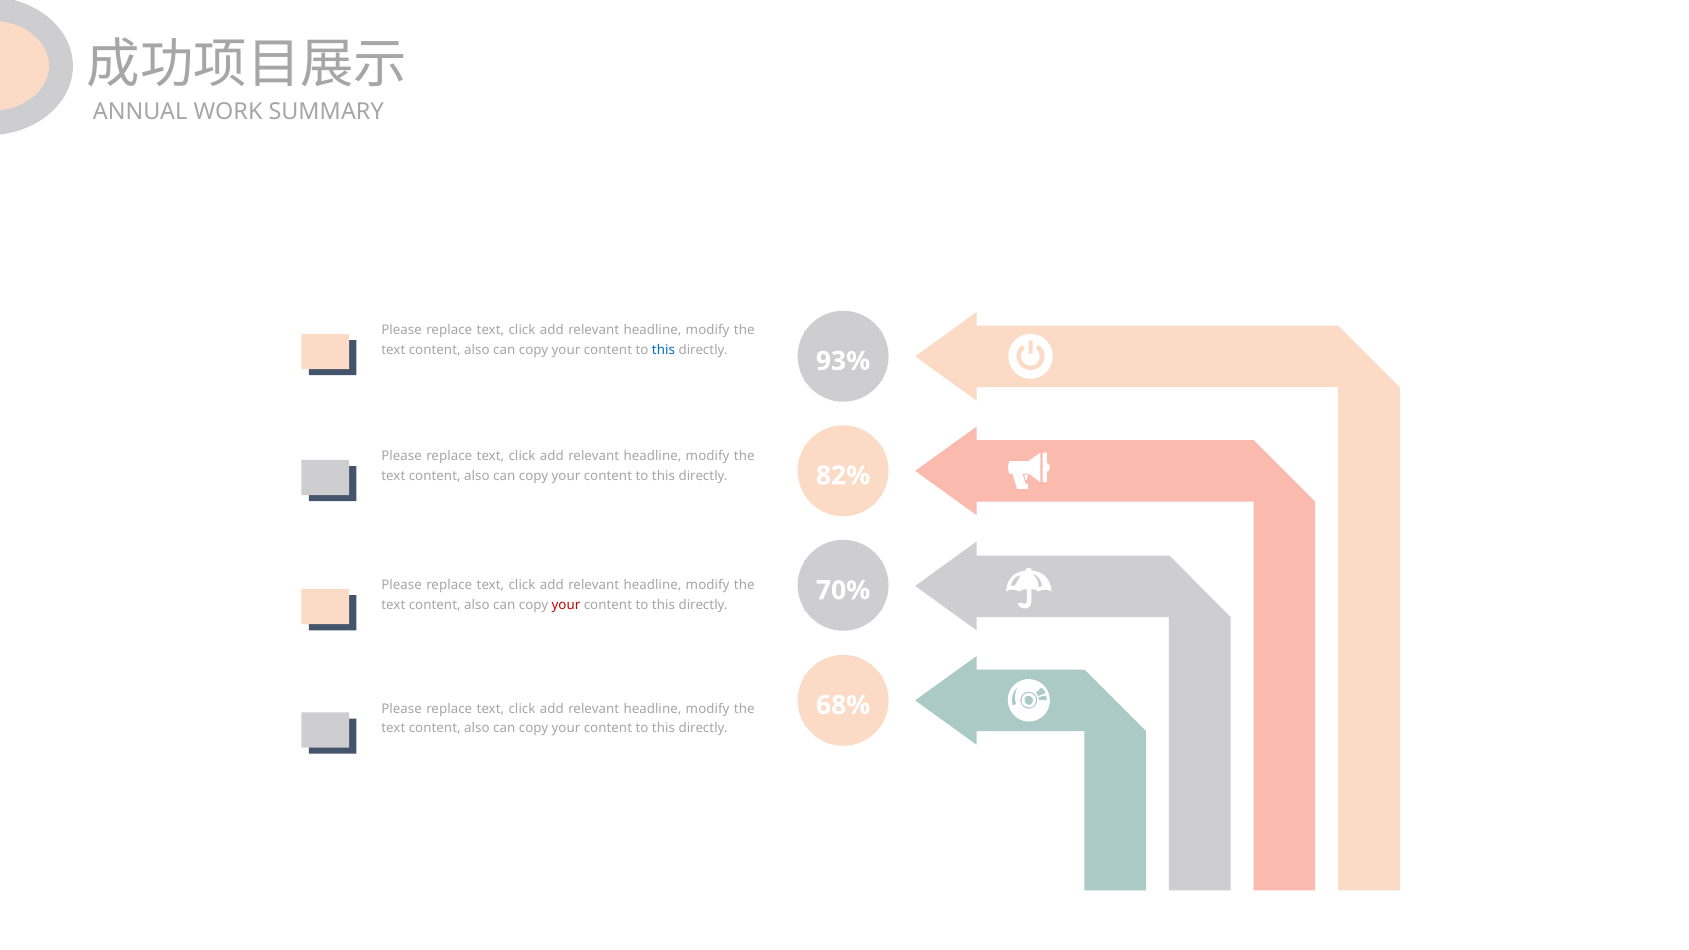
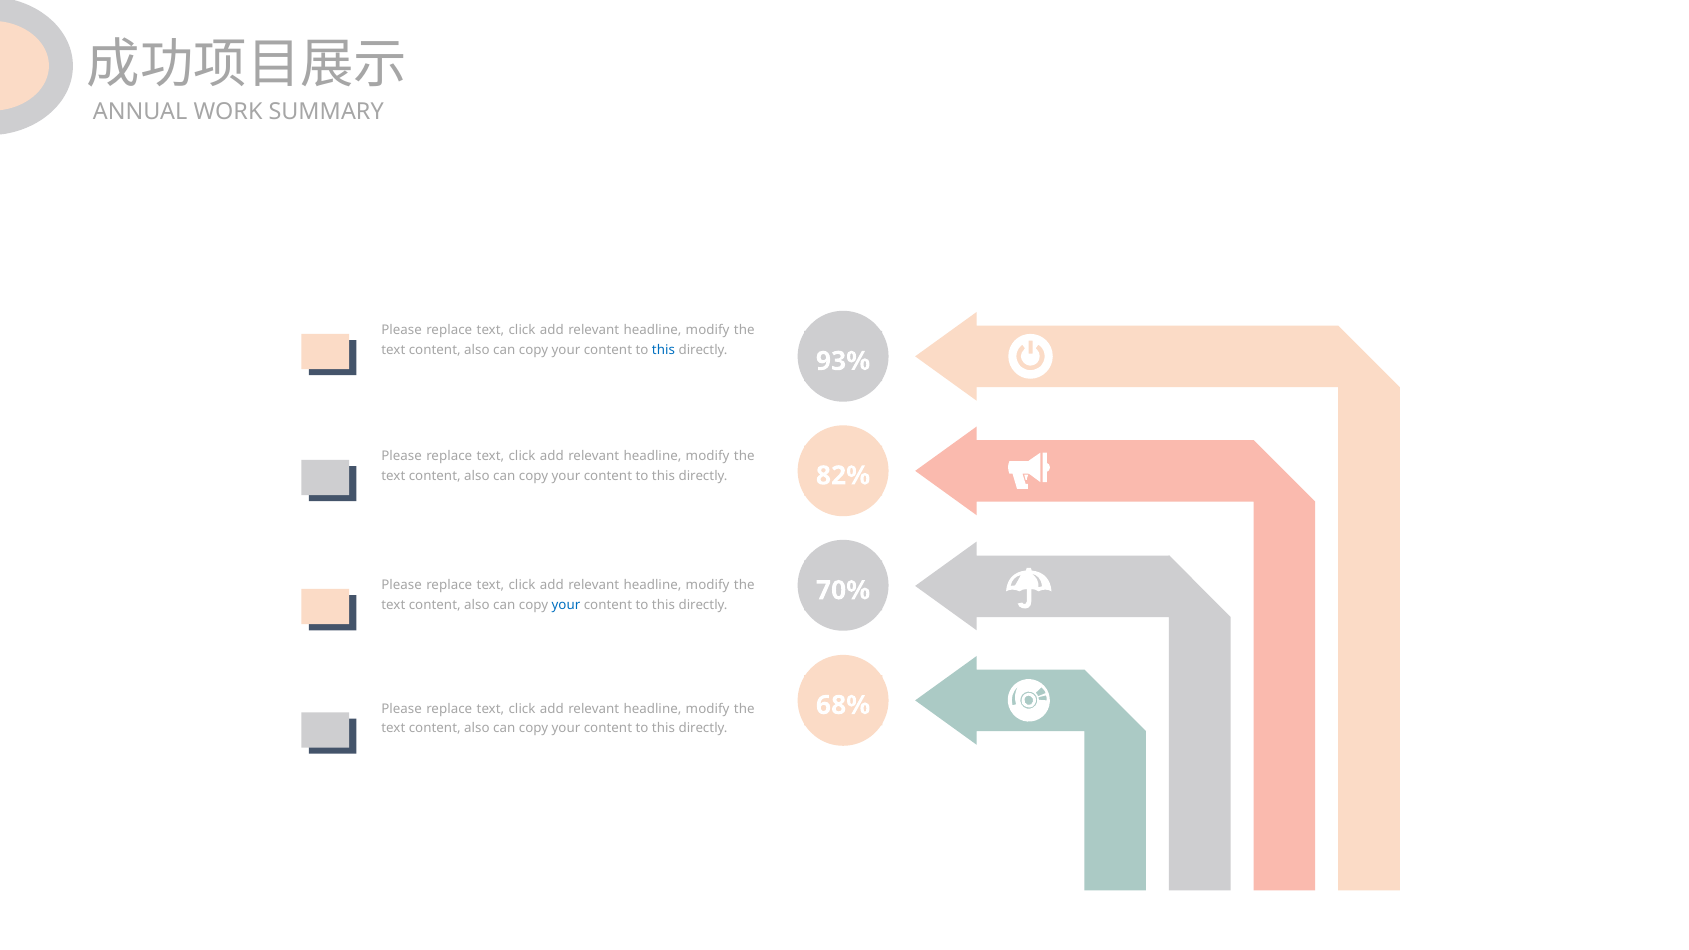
your at (566, 605) colour: red -> blue
